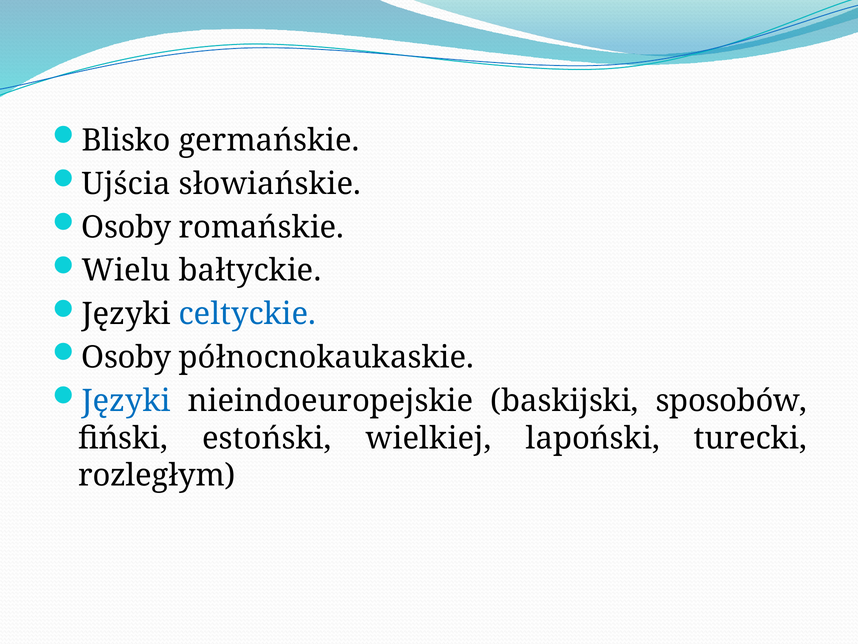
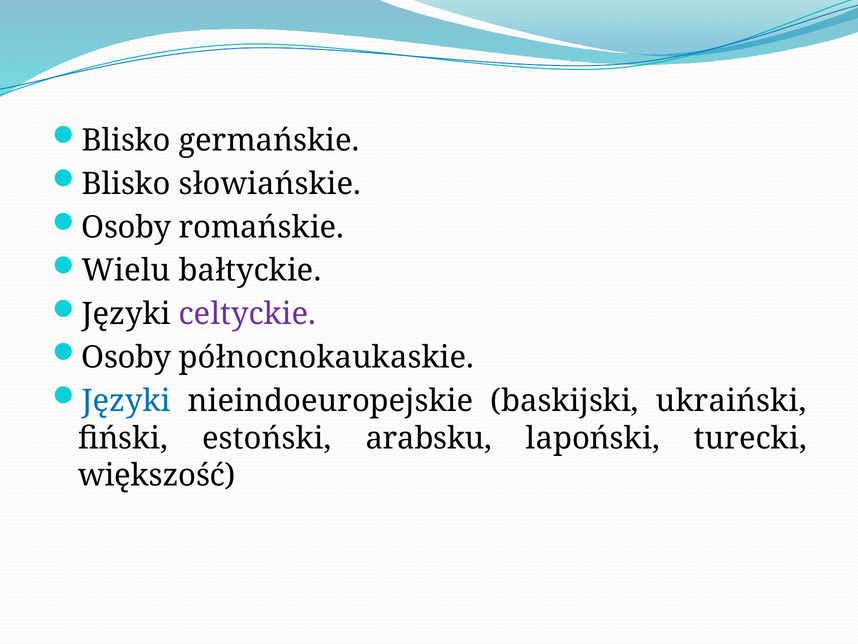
Ujścia at (126, 184): Ujścia -> Blisko
celtyckie colour: blue -> purple
sposobów: sposobów -> ukraiński
wielkiej: wielkiej -> arabsku
rozległym: rozległym -> większość
